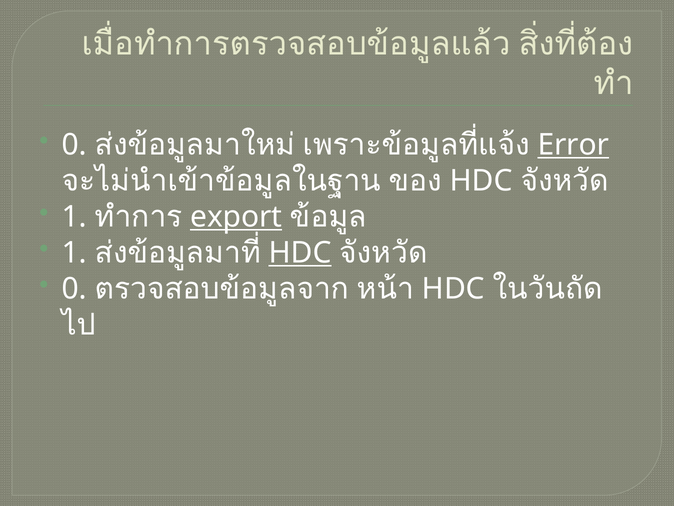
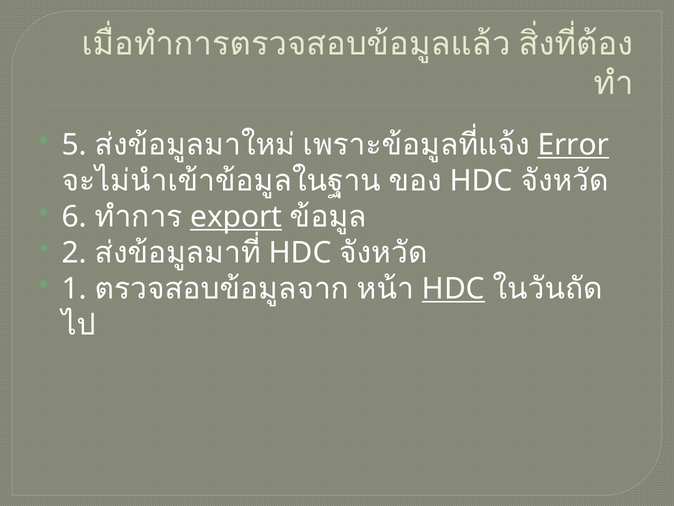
0 at (74, 145): 0 -> 5
1 at (74, 217): 1 -> 6
1 at (74, 253): 1 -> 2
HDC at (300, 253) underline: present -> none
0 at (74, 289): 0 -> 1
HDC at (453, 289) underline: none -> present
